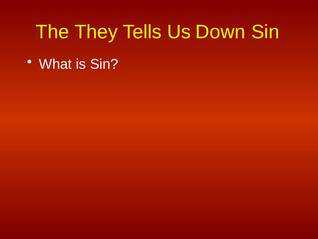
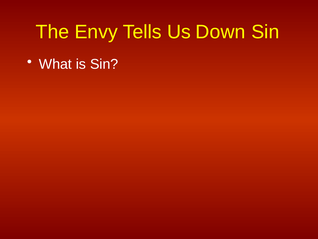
They: They -> Envy
